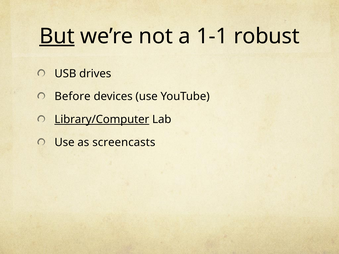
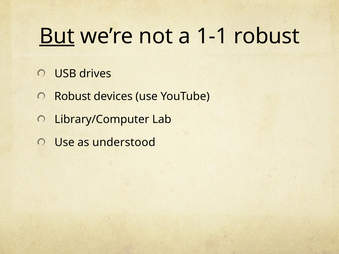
Before at (73, 97): Before -> Robust
Library/Computer underline: present -> none
screencasts: screencasts -> understood
